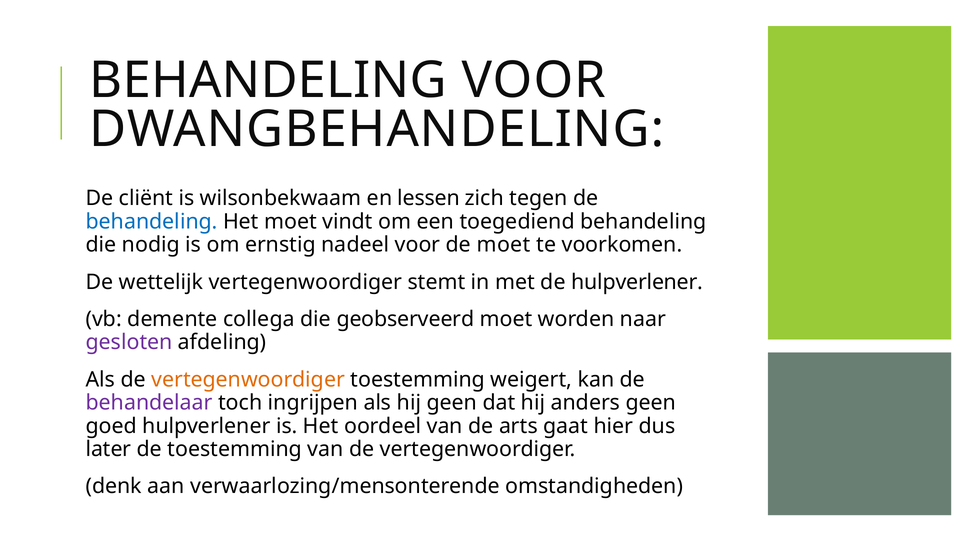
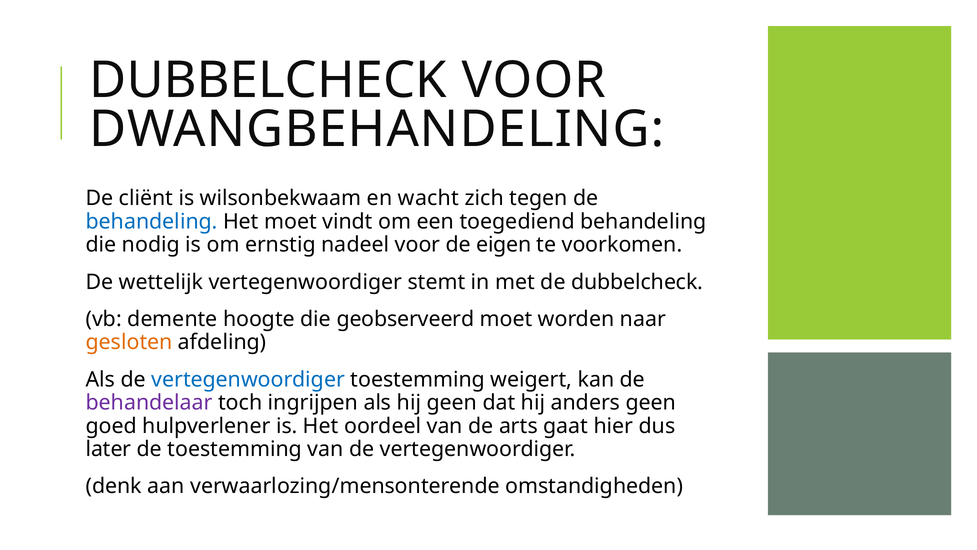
BEHANDELING at (268, 80): BEHANDELING -> DUBBELCHECK
lessen: lessen -> wacht
de moet: moet -> eigen
de hulpverlener: hulpverlener -> dubbelcheck
collega: collega -> hoogte
gesloten colour: purple -> orange
vertegenwoordiger at (248, 379) colour: orange -> blue
